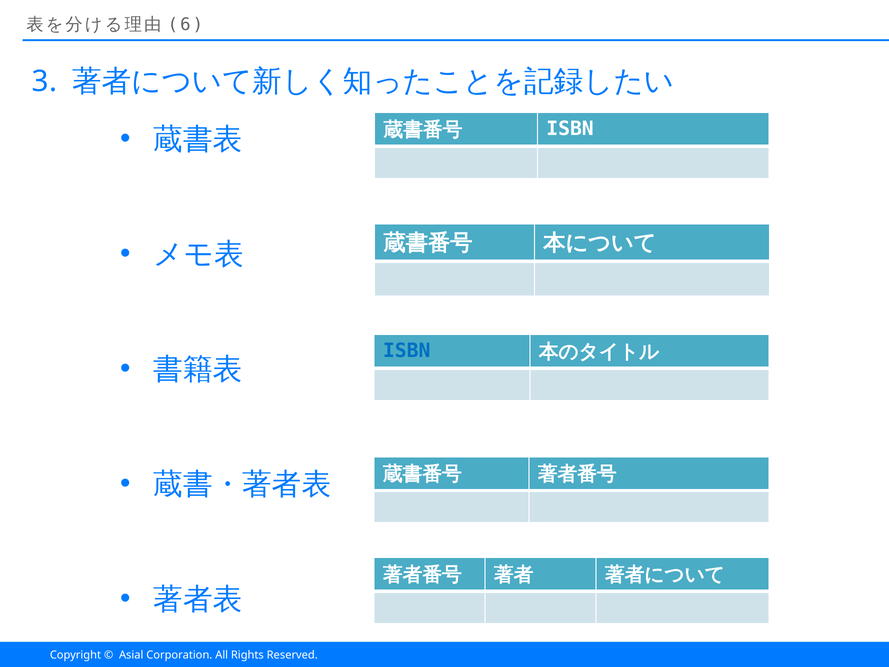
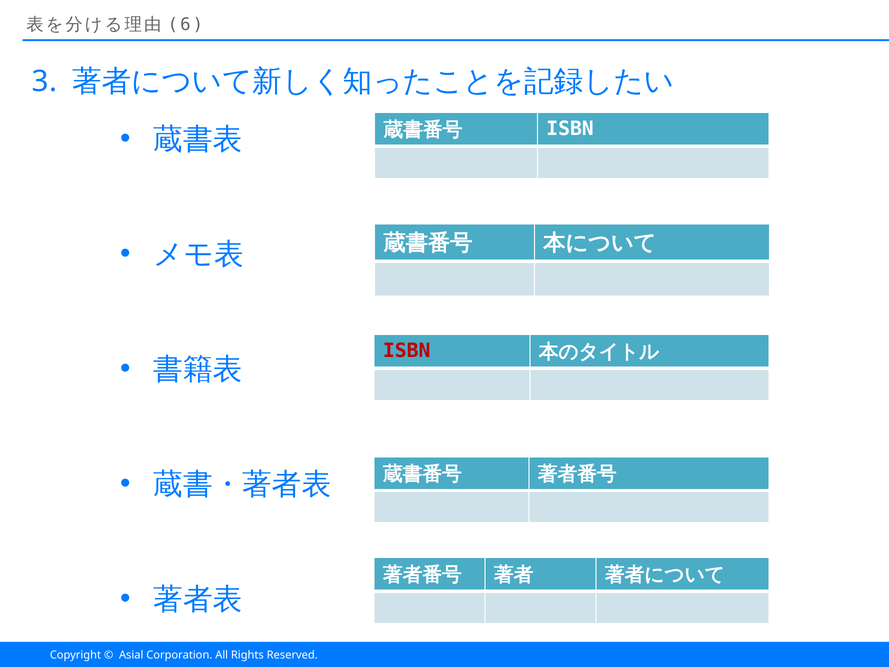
ISBN at (407, 351) colour: blue -> red
